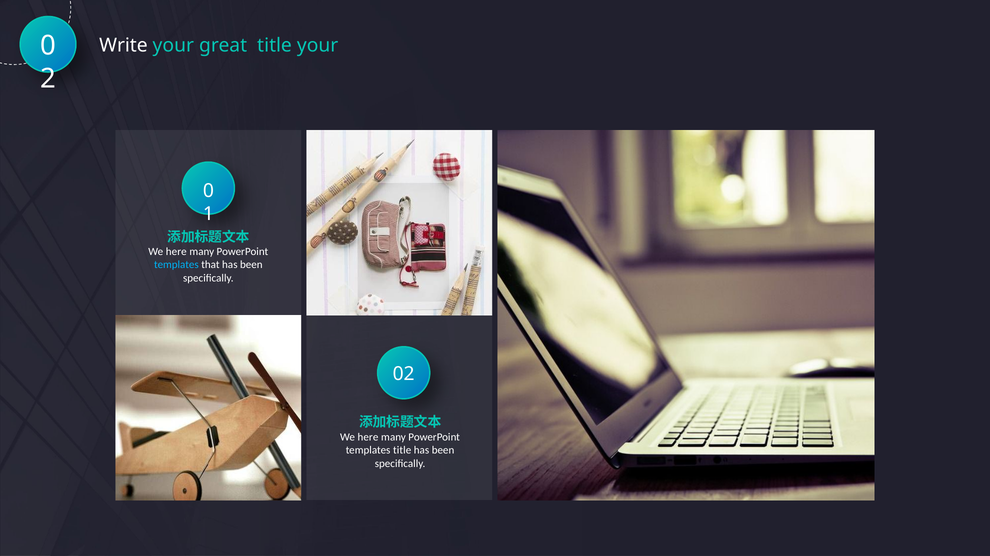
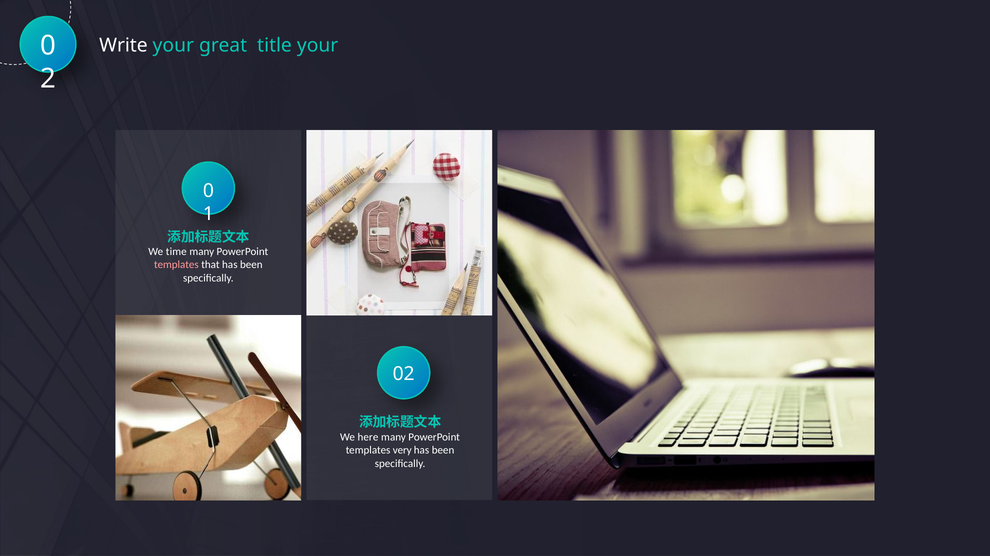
here at (176, 252): here -> time
templates at (176, 265) colour: light blue -> pink
templates title: title -> very
